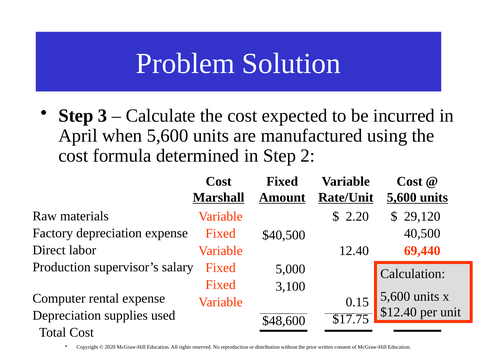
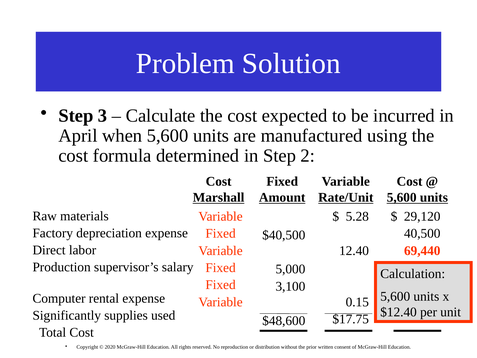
2.20: 2.20 -> 5.28
Depreciation at (67, 315): Depreciation -> Significantly
